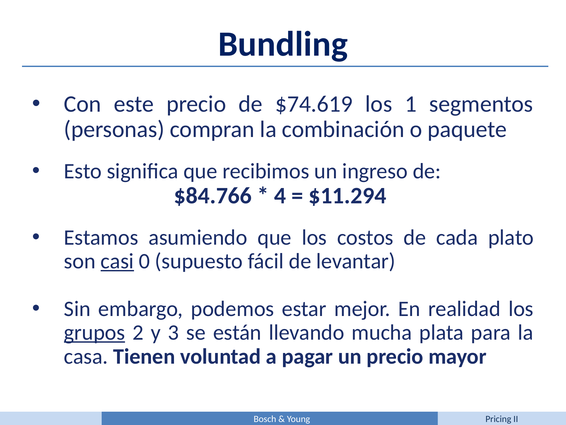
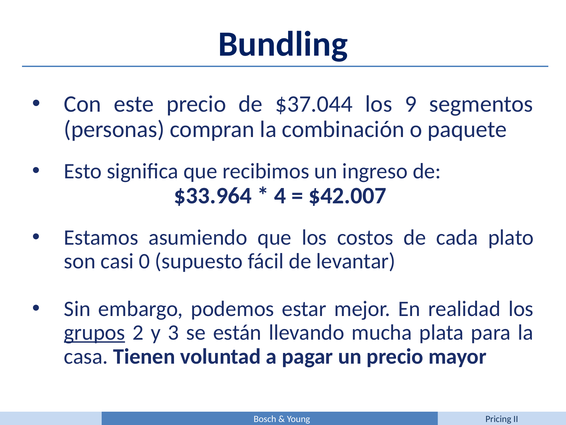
$74.619: $74.619 -> $37.044
1: 1 -> 9
$84.766: $84.766 -> $33.964
$11.294: $11.294 -> $42.007
casi underline: present -> none
